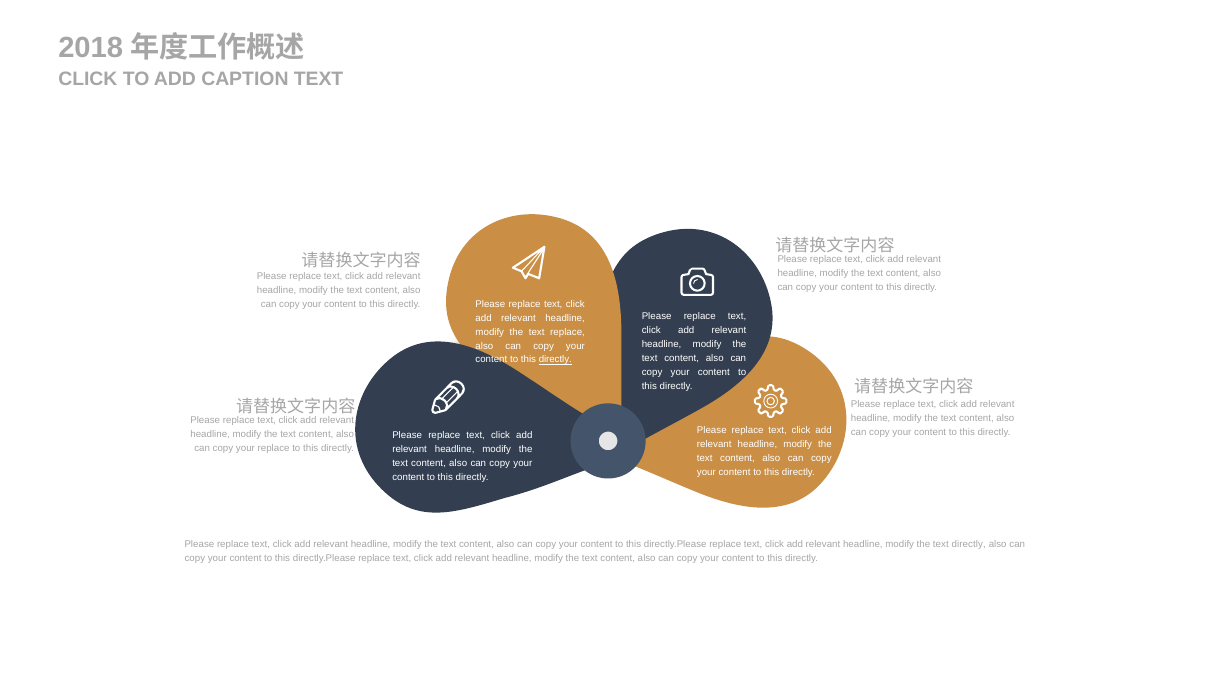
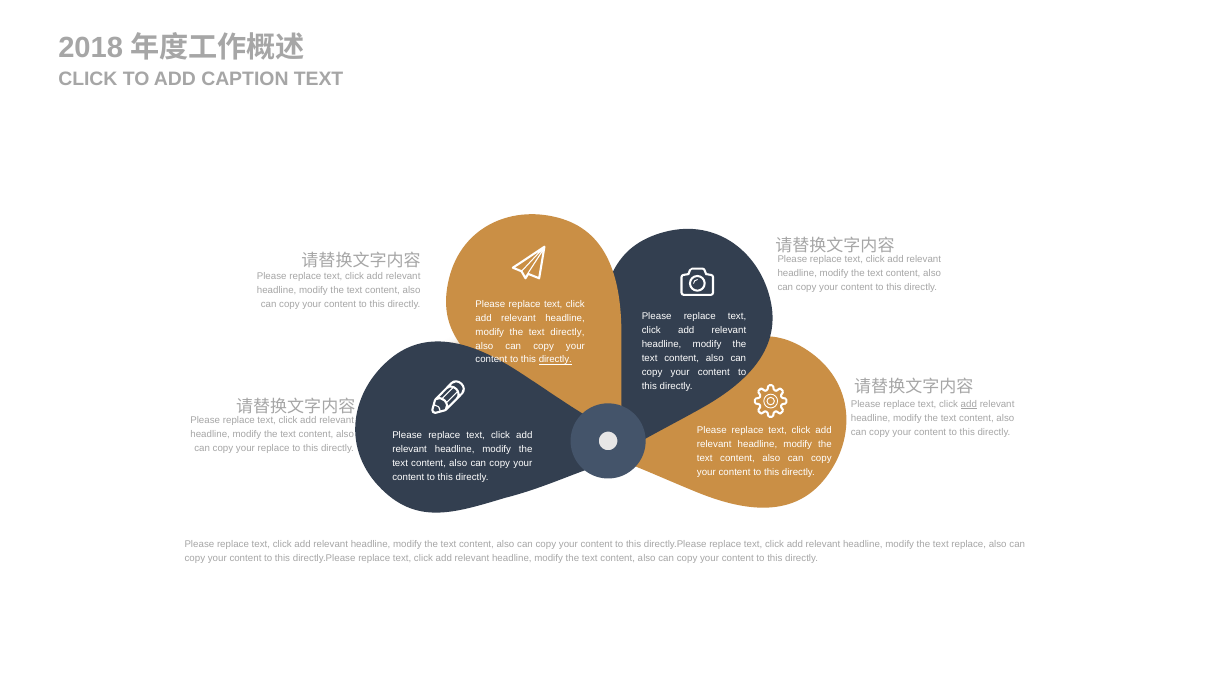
text replace: replace -> directly
add at (969, 404) underline: none -> present
text directly: directly -> replace
